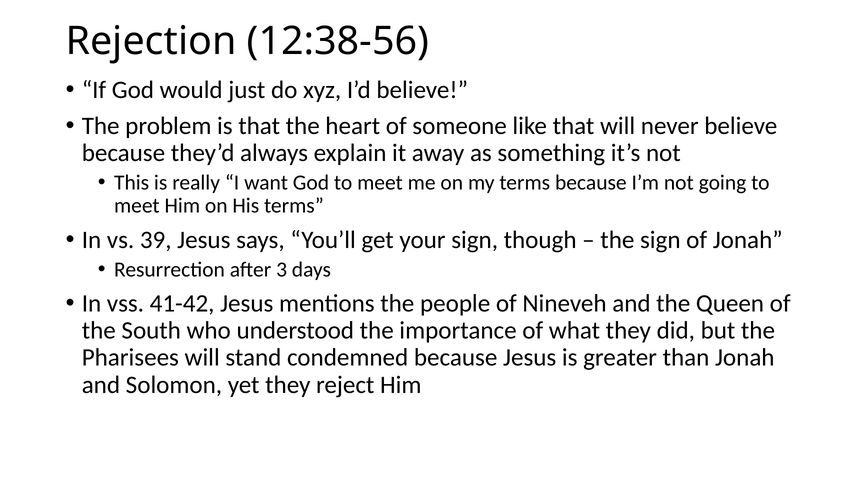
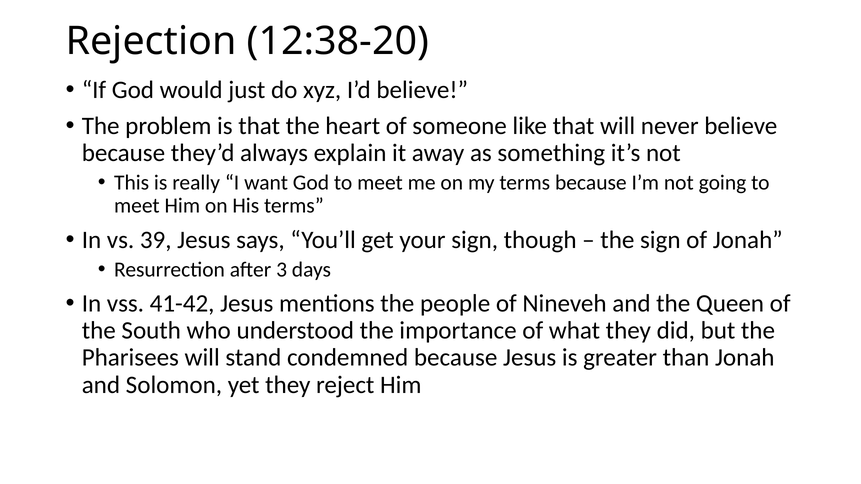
12:38-56: 12:38-56 -> 12:38-20
